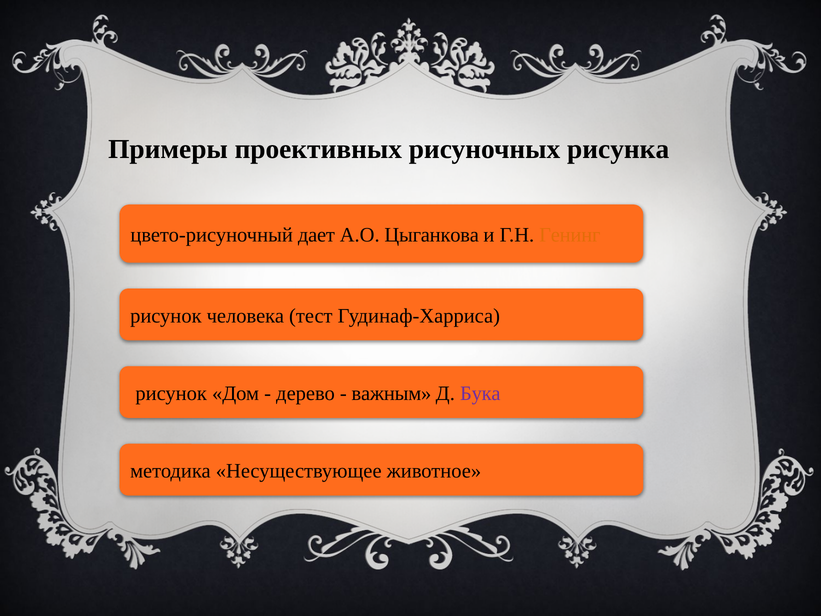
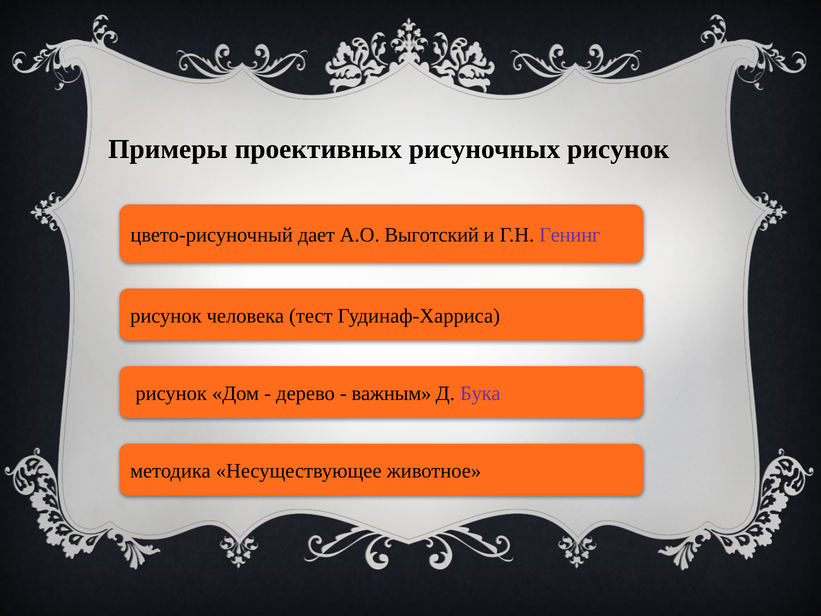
рисуночных рисунка: рисунка -> рисунок
Цыганкова: Цыганкова -> Выготский
Генинг colour: orange -> purple
